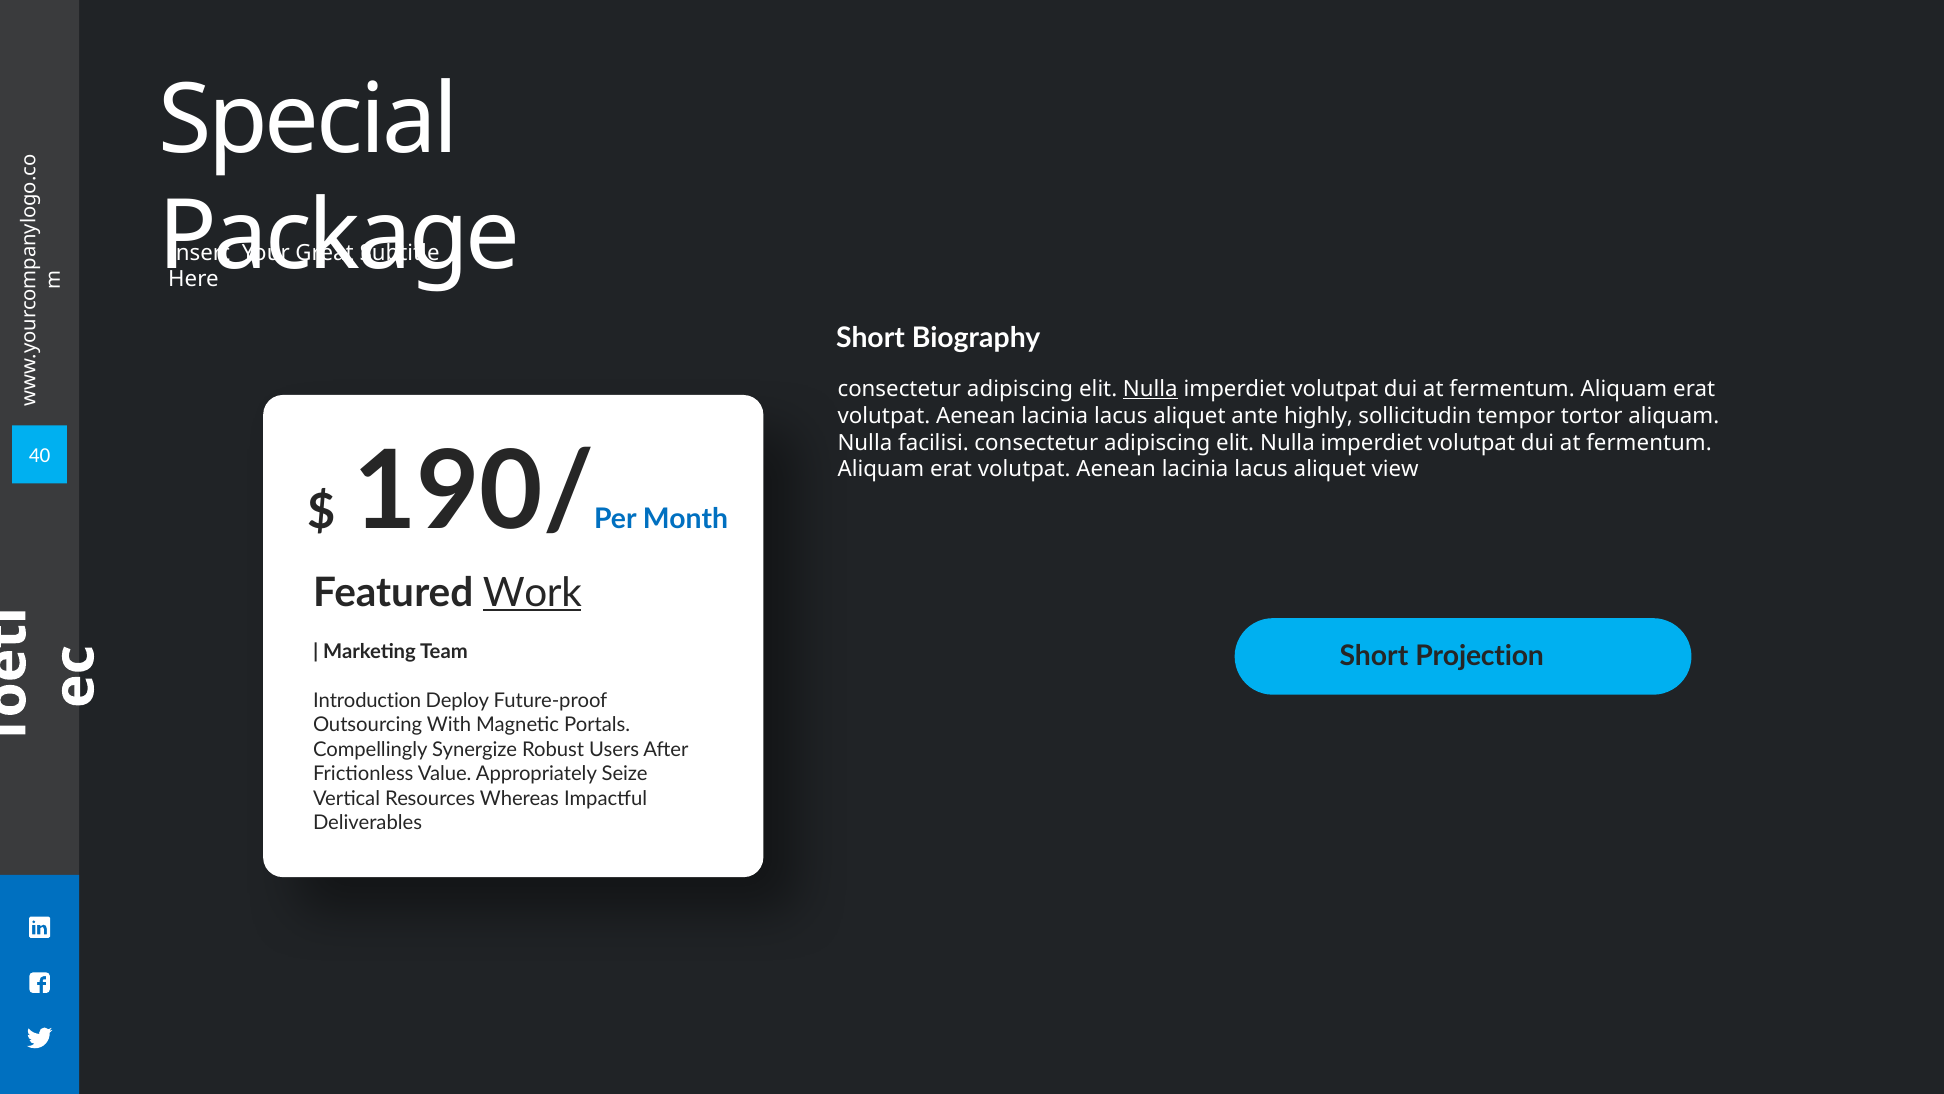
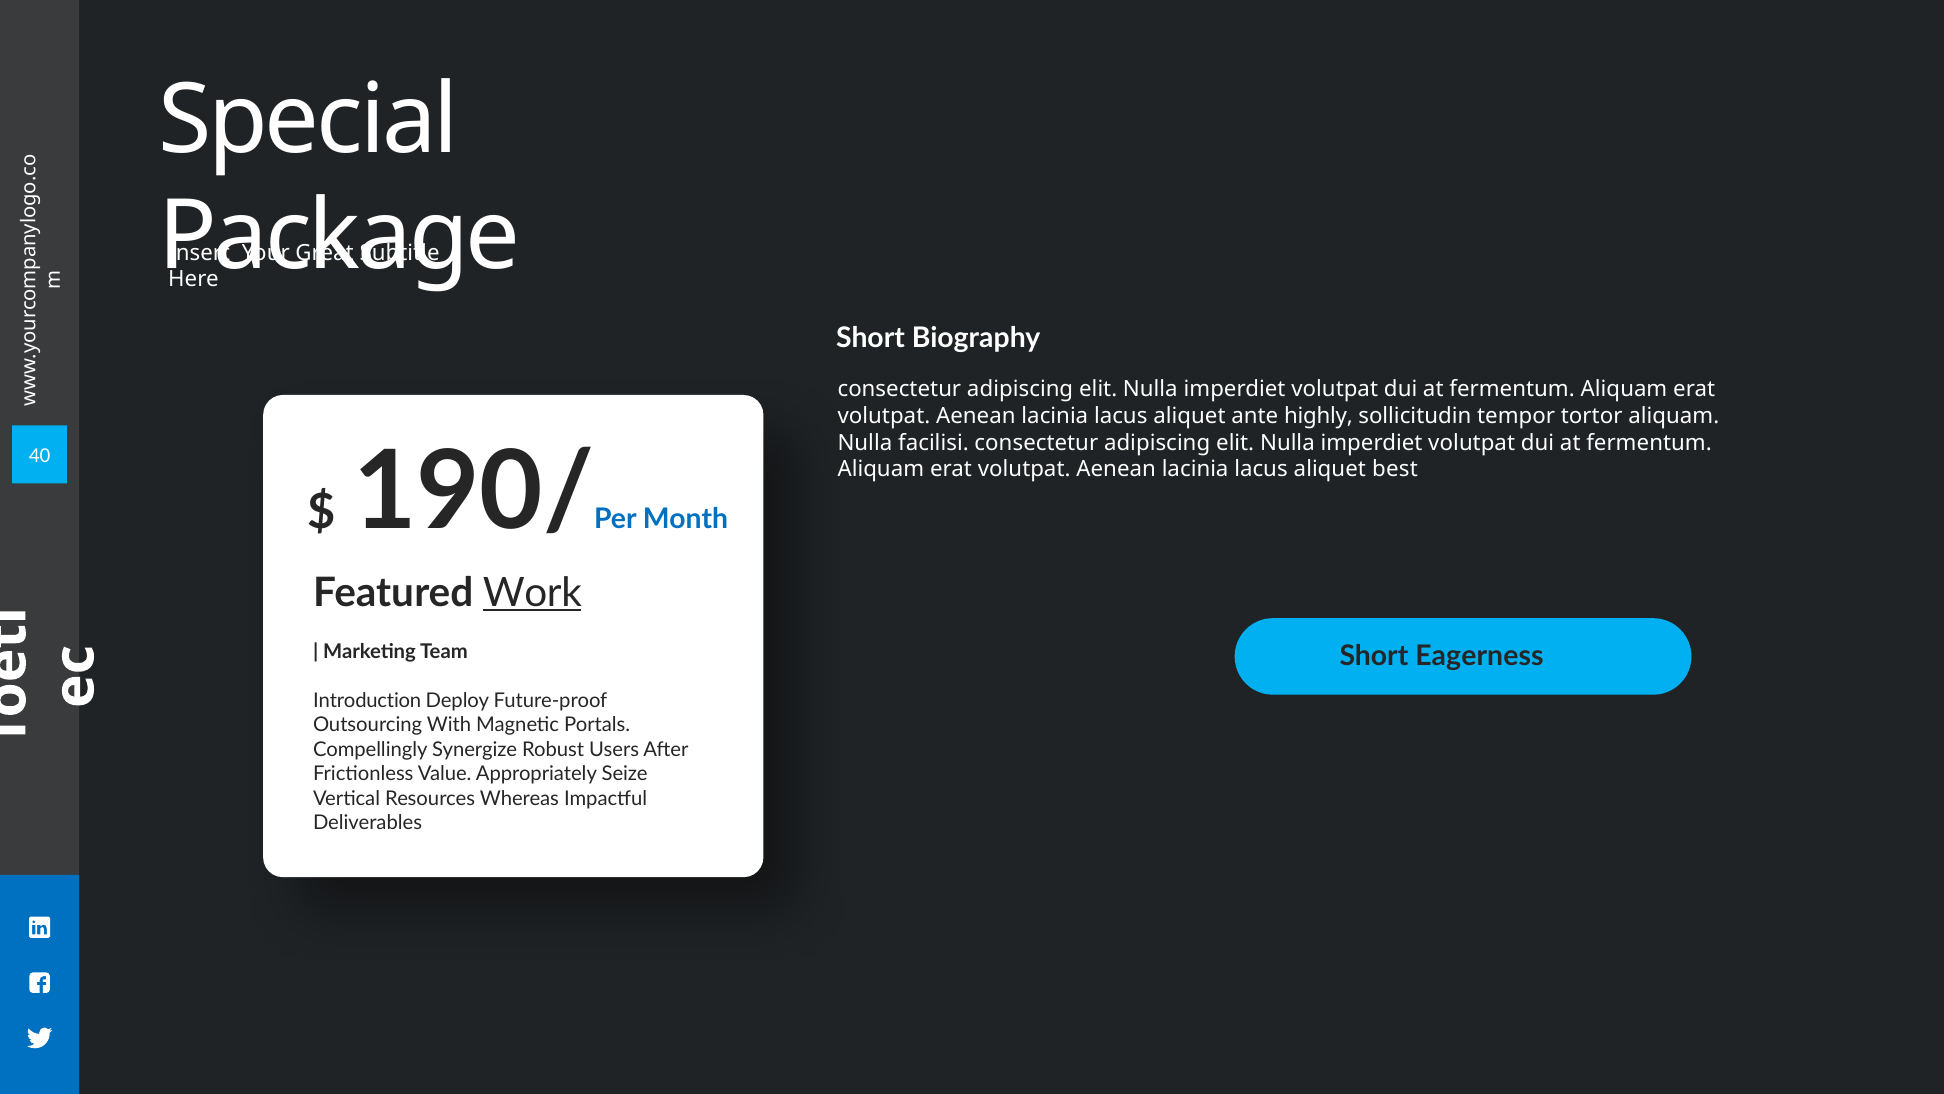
Nulla at (1150, 389) underline: present -> none
view: view -> best
Projection: Projection -> Eagerness
